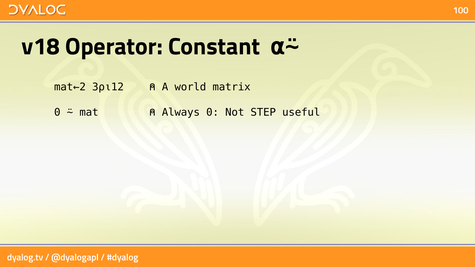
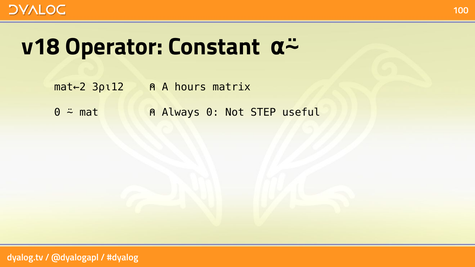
world: world -> hours
